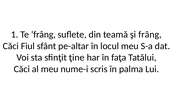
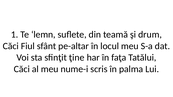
Te frâng: frâng -> lemn
şi frâng: frâng -> drum
